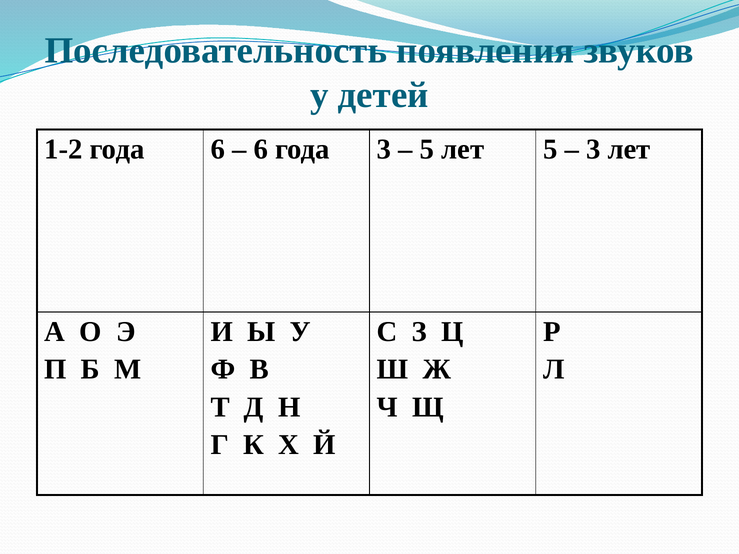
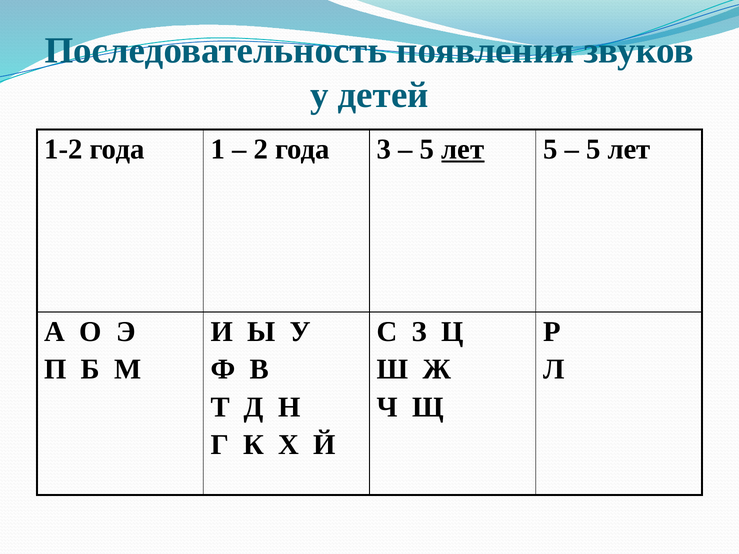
года 6: 6 -> 1
6 at (261, 149): 6 -> 2
лет at (463, 149) underline: none -> present
3 at (593, 149): 3 -> 5
